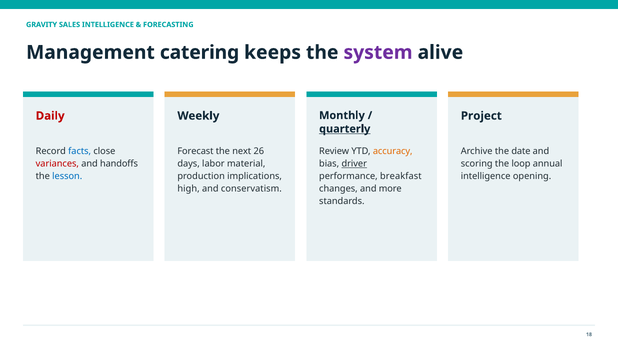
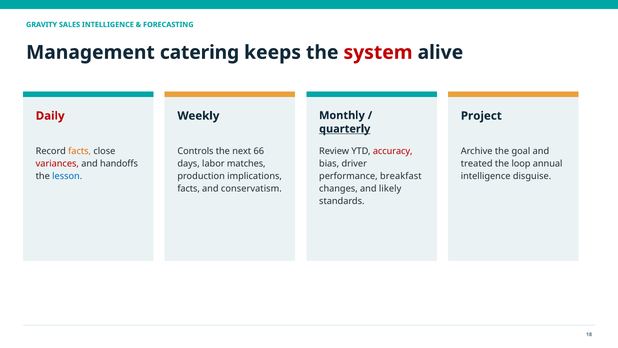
system colour: purple -> red
facts at (80, 151) colour: blue -> orange
Forecast: Forecast -> Controls
26: 26 -> 66
accuracy colour: orange -> red
date: date -> goal
material: material -> matches
driver underline: present -> none
scoring: scoring -> treated
opening: opening -> disguise
high at (189, 189): high -> facts
more: more -> likely
